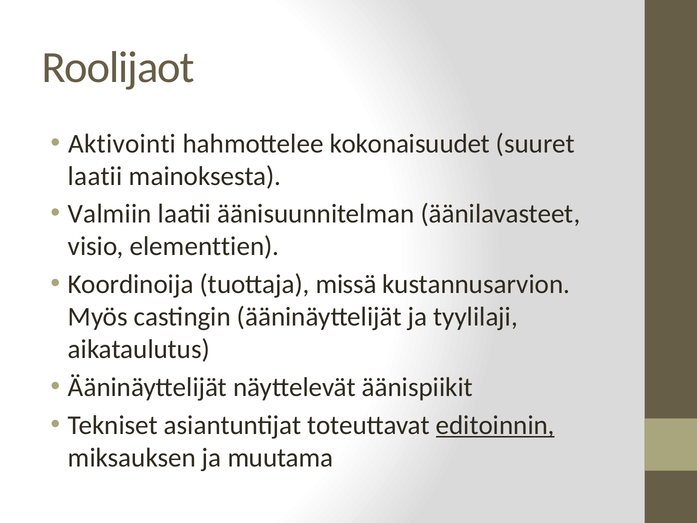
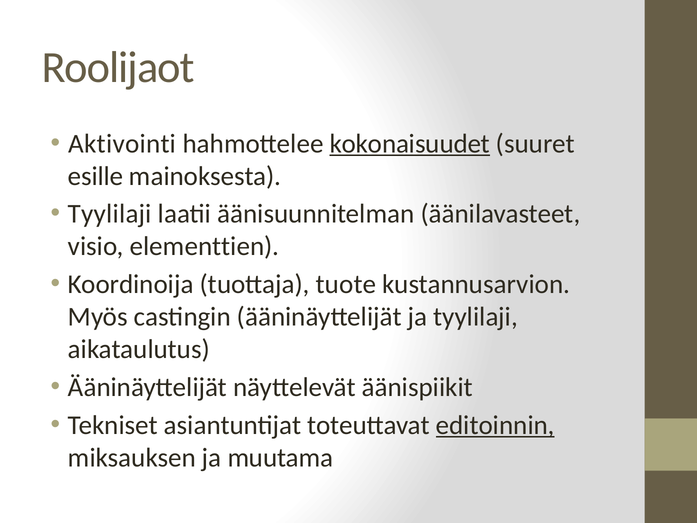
kokonaisuudet underline: none -> present
laatii at (95, 176): laatii -> esille
Valmiin at (110, 214): Valmiin -> Tyylilaji
missä: missä -> tuote
